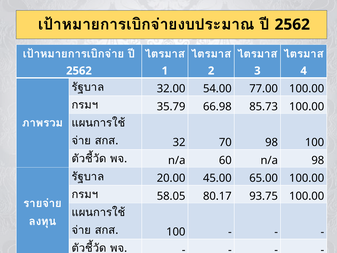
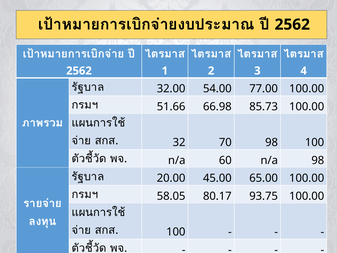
35.79: 35.79 -> 51.66
